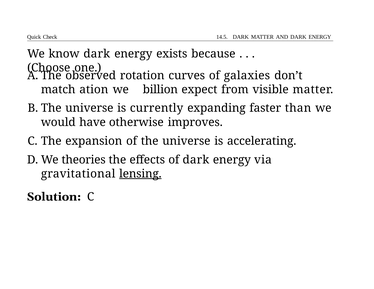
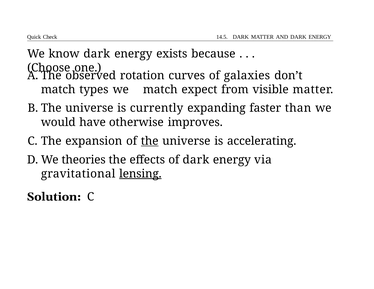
ation: ation -> types
we billion: billion -> match
the at (150, 141) underline: none -> present
